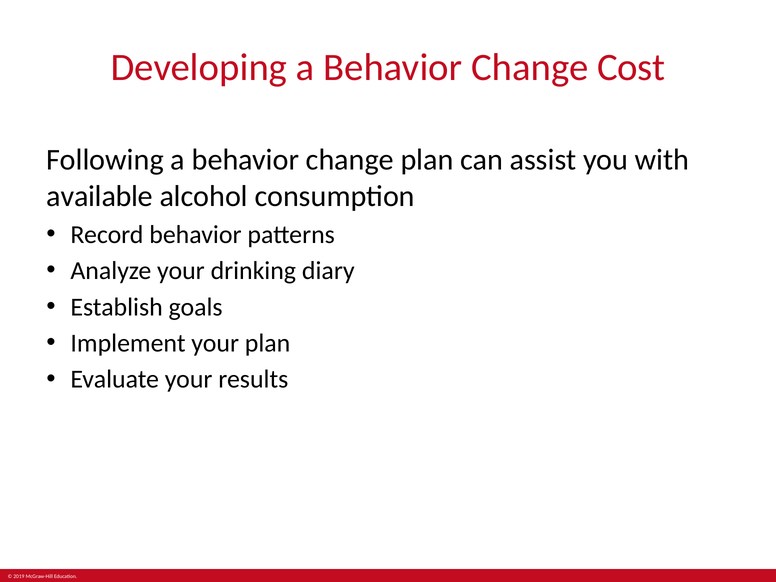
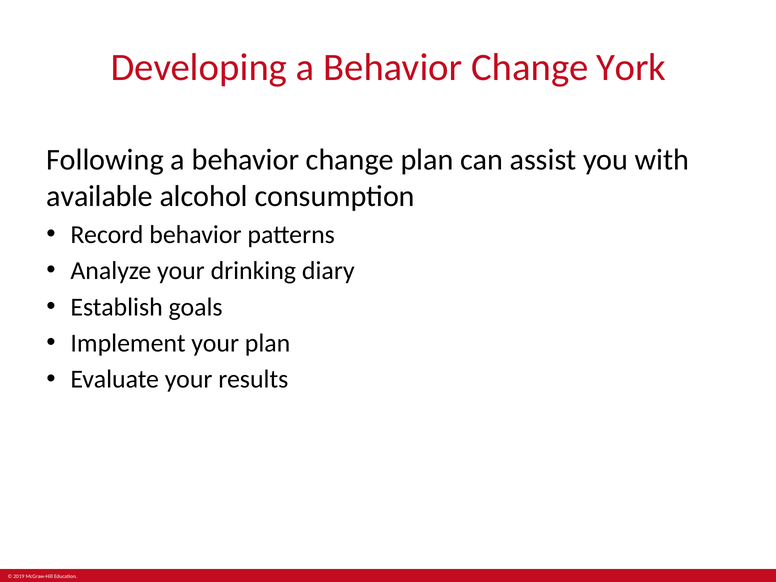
Cost: Cost -> York
